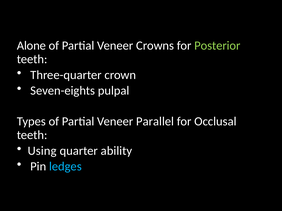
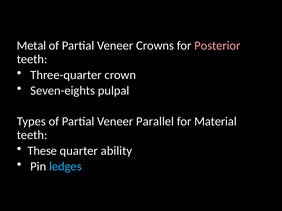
Alone: Alone -> Metal
Posterior colour: light green -> pink
Occlusal: Occlusal -> Material
Using: Using -> These
